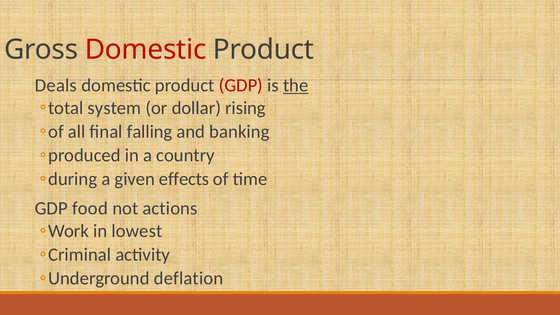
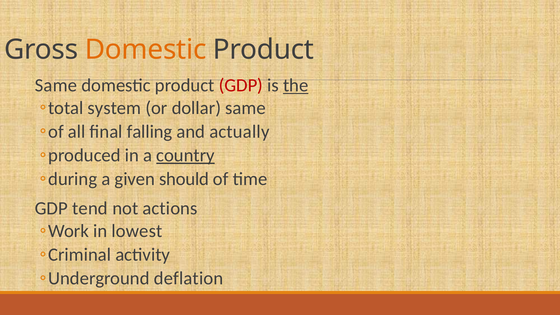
Domestic at (146, 50) colour: red -> orange
Deals at (56, 85): Deals -> Same
dollar rising: rising -> same
banking: banking -> actually
country underline: none -> present
effects: effects -> should
food: food -> tend
